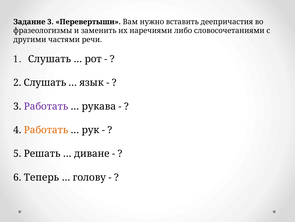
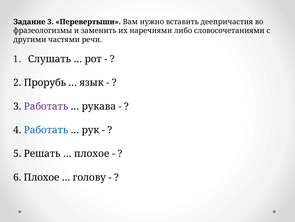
2 Слушать: Слушать -> Прорубь
Работать at (46, 130) colour: orange -> blue
диване at (92, 153): диване -> плохое
6 Теперь: Теперь -> Плохое
